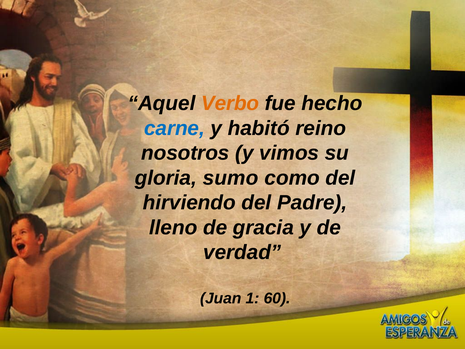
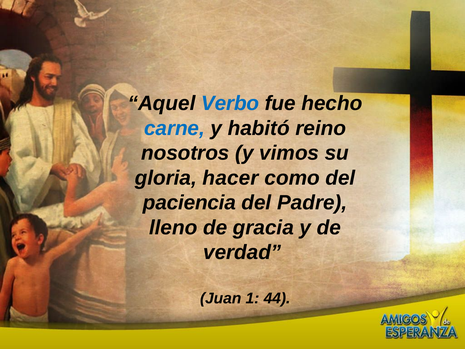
Verbo colour: orange -> blue
sumo: sumo -> hacer
hirviendo: hirviendo -> paciencia
60: 60 -> 44
